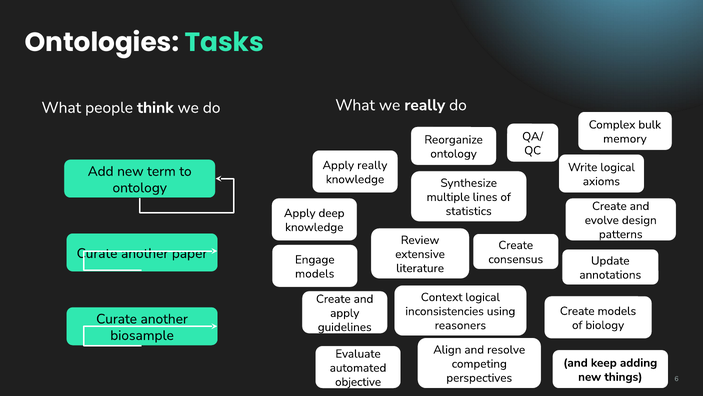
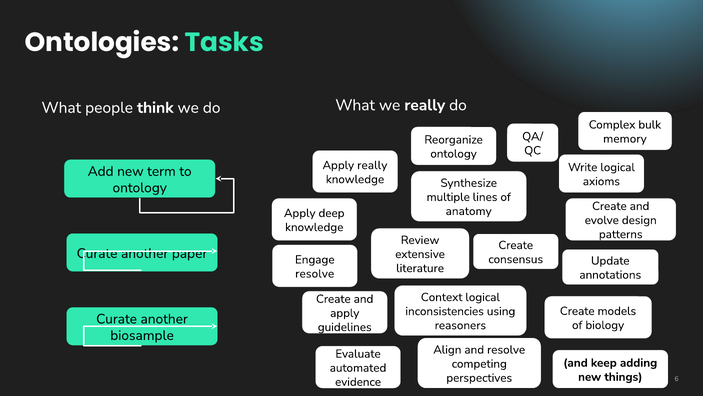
statistics: statistics -> anatomy
models at (315, 273): models -> resolve
objective: objective -> evidence
